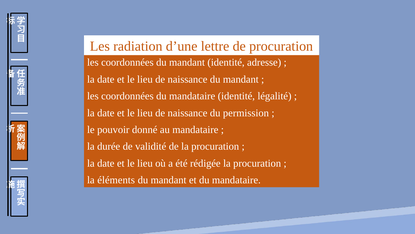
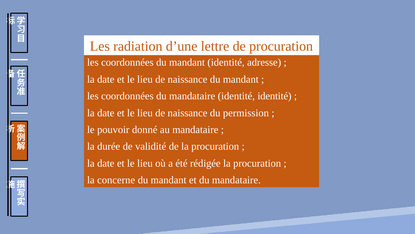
identité légalité: légalité -> identité
éléments: éléments -> concerne
